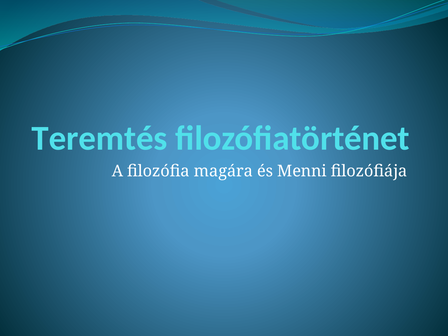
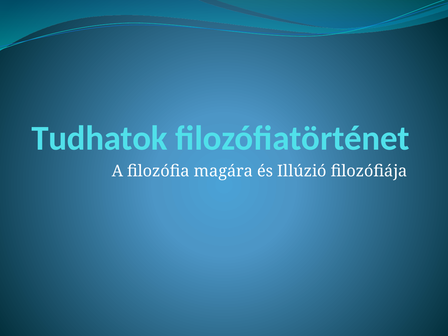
Teremtés: Teremtés -> Tudhatok
Menni: Menni -> Illúzió
